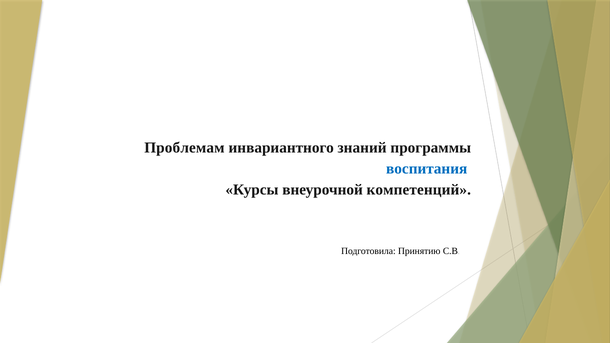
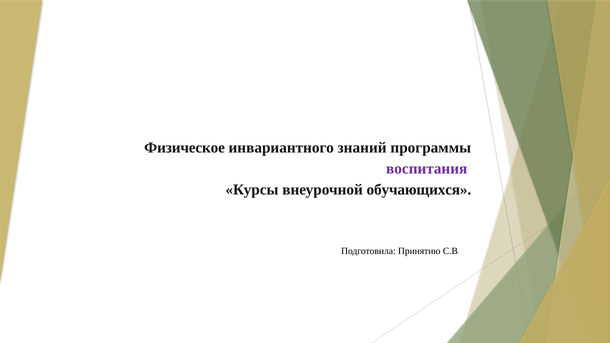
Проблемам: Проблемам -> Физическое
воспитания colour: blue -> purple
компетенций: компетенций -> обучающихся
